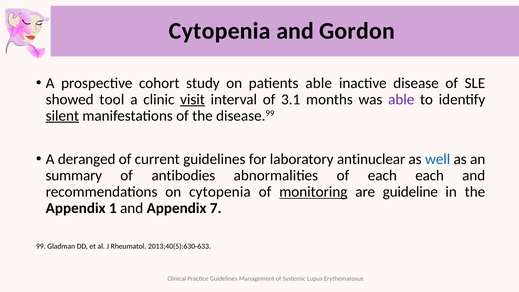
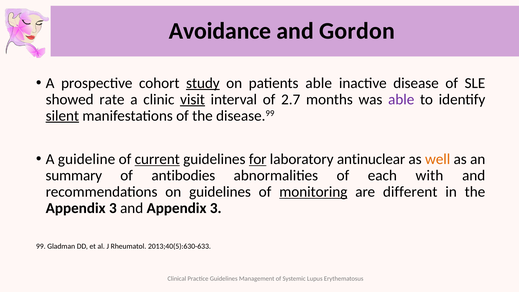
Cytopenia at (220, 31): Cytopenia -> Avoidance
study underline: none -> present
tool: tool -> rate
3.1: 3.1 -> 2.7
deranged: deranged -> guideline
current underline: none -> present
for underline: none -> present
well colour: blue -> orange
each each: each -> with
on cytopenia: cytopenia -> guidelines
guideline: guideline -> different
1 at (113, 208): 1 -> 3
and Appendix 7: 7 -> 3
